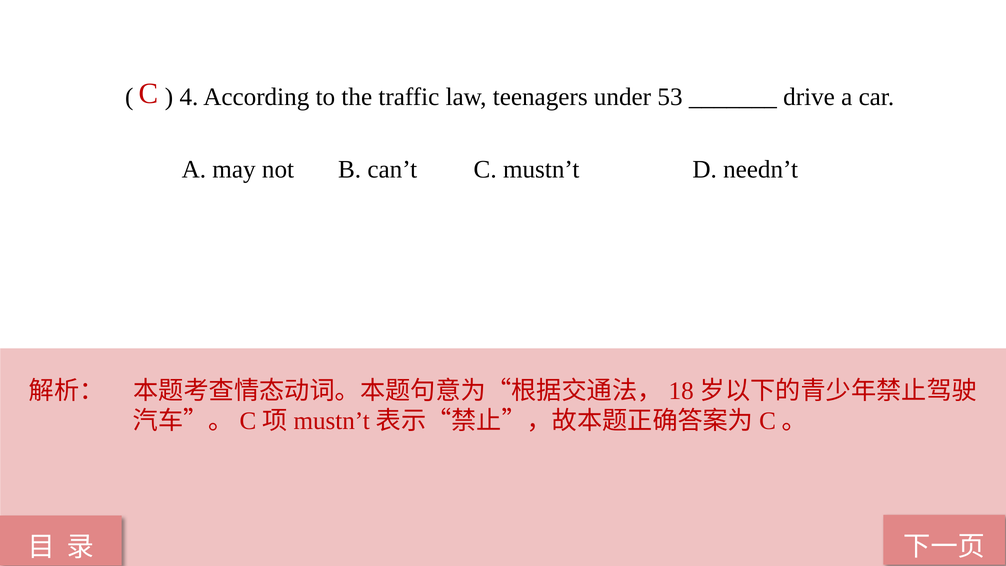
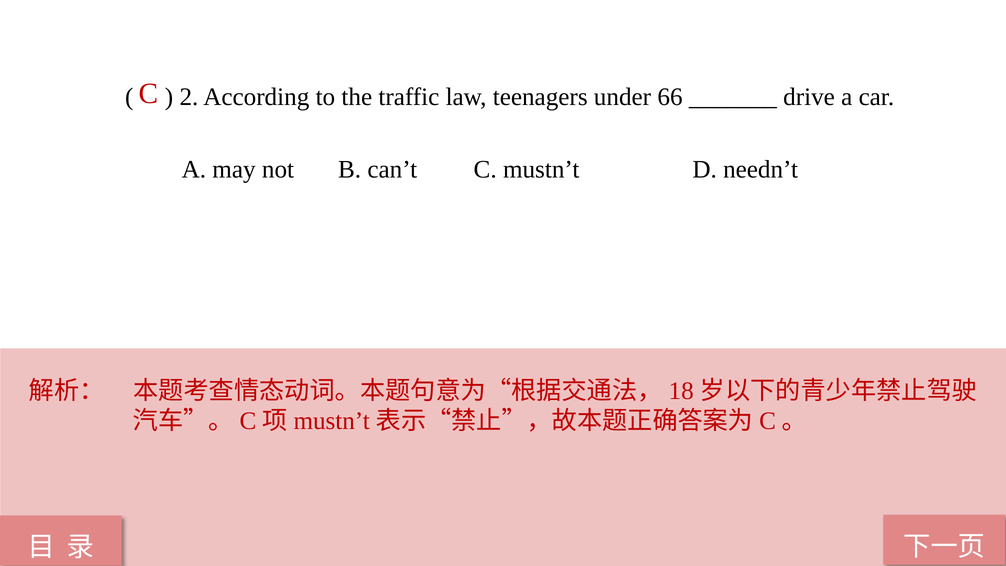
4: 4 -> 2
53: 53 -> 66
